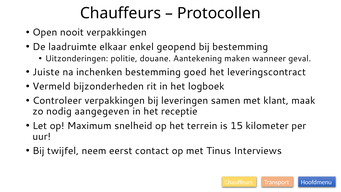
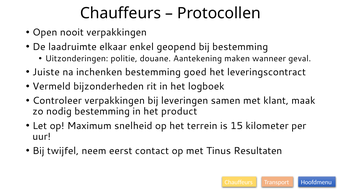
nodig aangegeven: aangegeven -> bestemming
receptie: receptie -> product
Interviews: Interviews -> Resultaten
